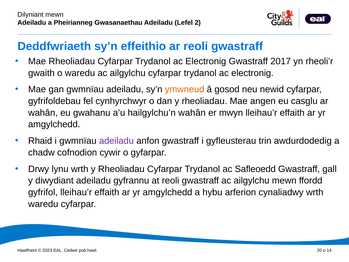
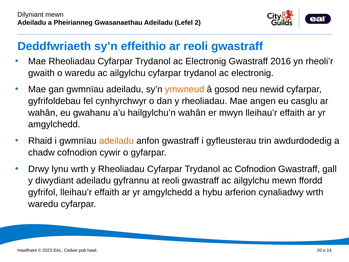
2017: 2017 -> 2016
adeiladu at (116, 141) colour: purple -> orange
ac Safleoedd: Safleoedd -> Cofnodion
